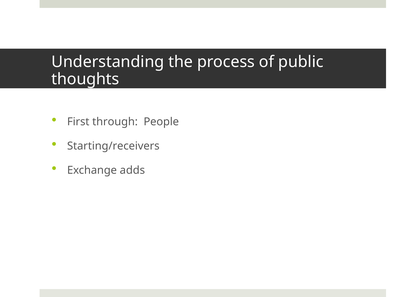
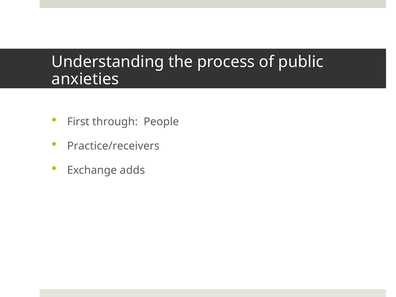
thoughts: thoughts -> anxieties
Starting/receivers: Starting/receivers -> Practice/receivers
